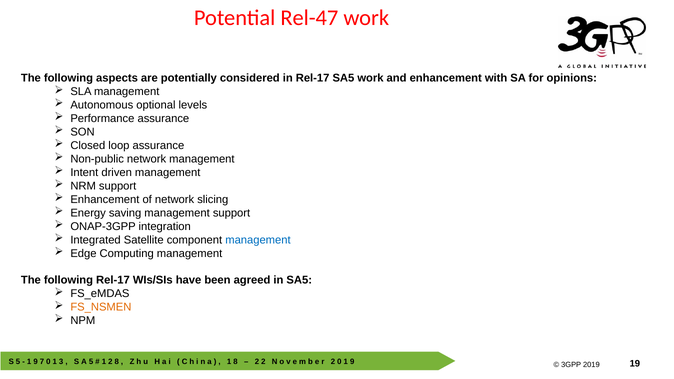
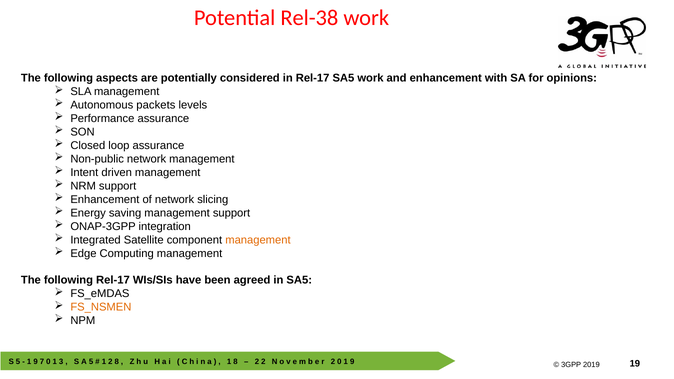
Rel-47: Rel-47 -> Rel-38
optional: optional -> packets
management at (258, 240) colour: blue -> orange
